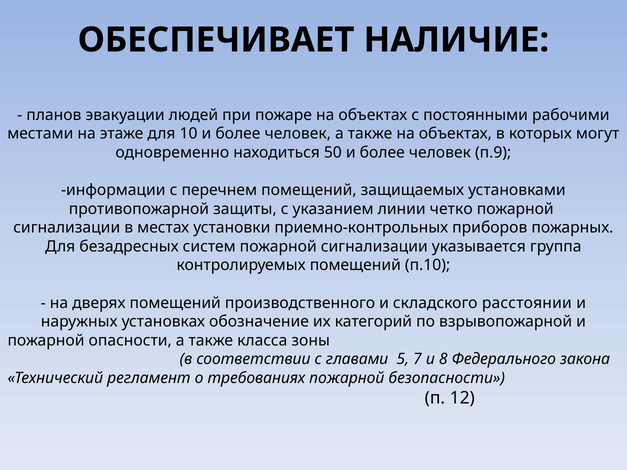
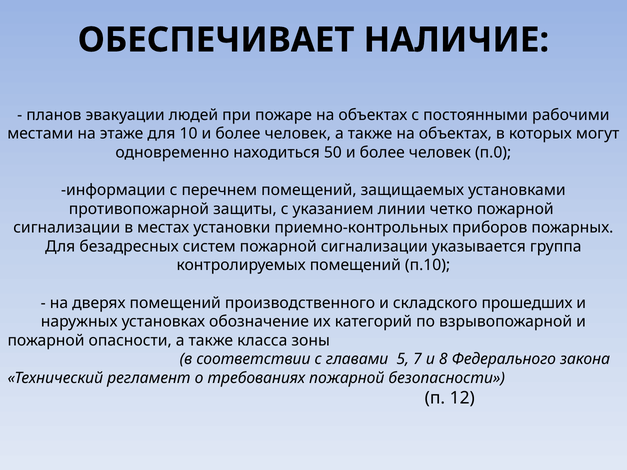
п.9: п.9 -> п.0
расстоянии: расстоянии -> прошедших
